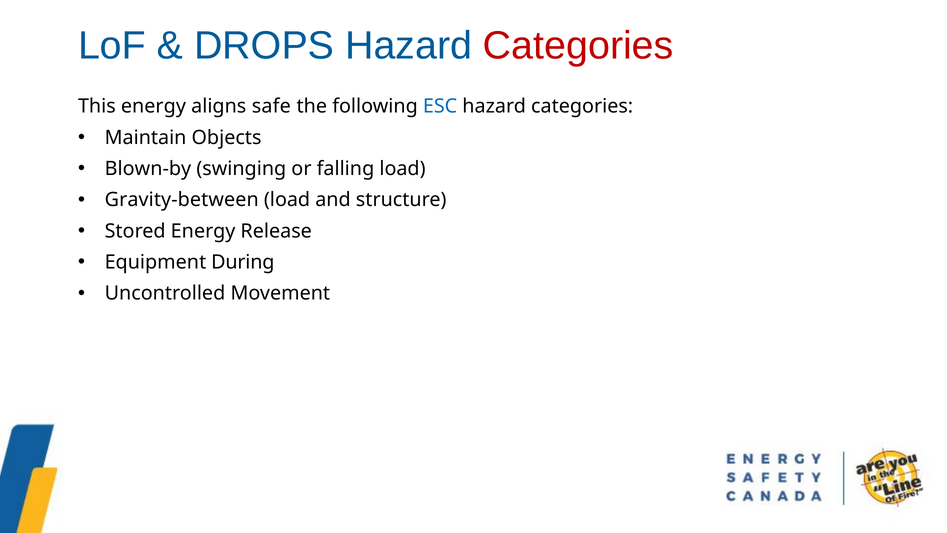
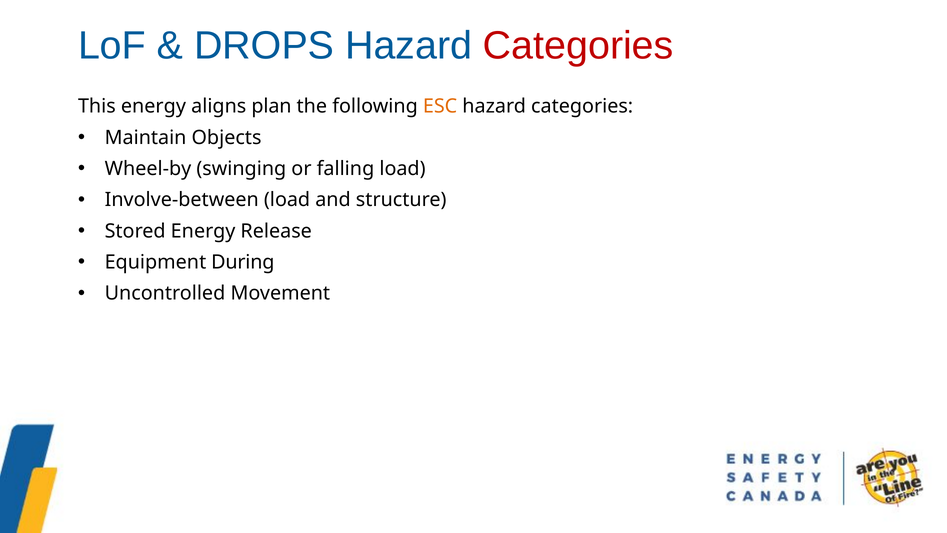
safe: safe -> plan
ESC colour: blue -> orange
Blown-by: Blown-by -> Wheel-by
Gravity-between: Gravity-between -> Involve-between
